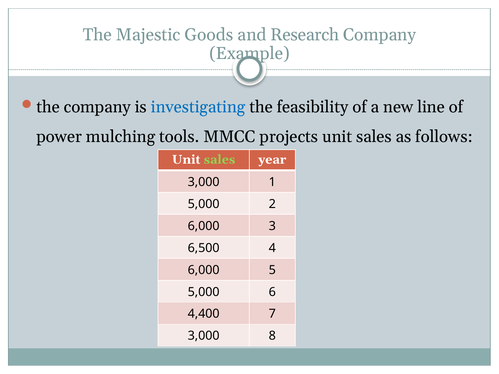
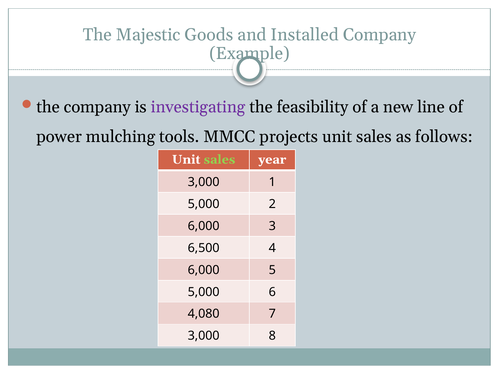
Research: Research -> Installed
investigating colour: blue -> purple
4,400: 4,400 -> 4,080
